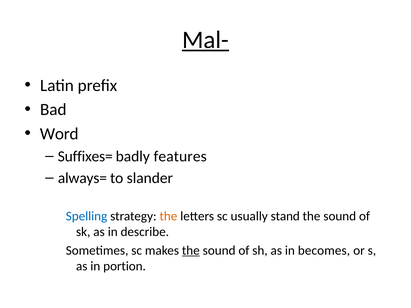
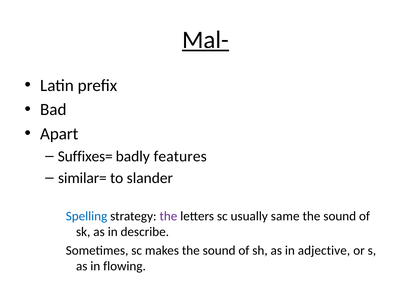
Word: Word -> Apart
always=: always= -> similar=
the at (168, 216) colour: orange -> purple
stand: stand -> same
the at (191, 251) underline: present -> none
becomes: becomes -> adjective
portion: portion -> flowing
